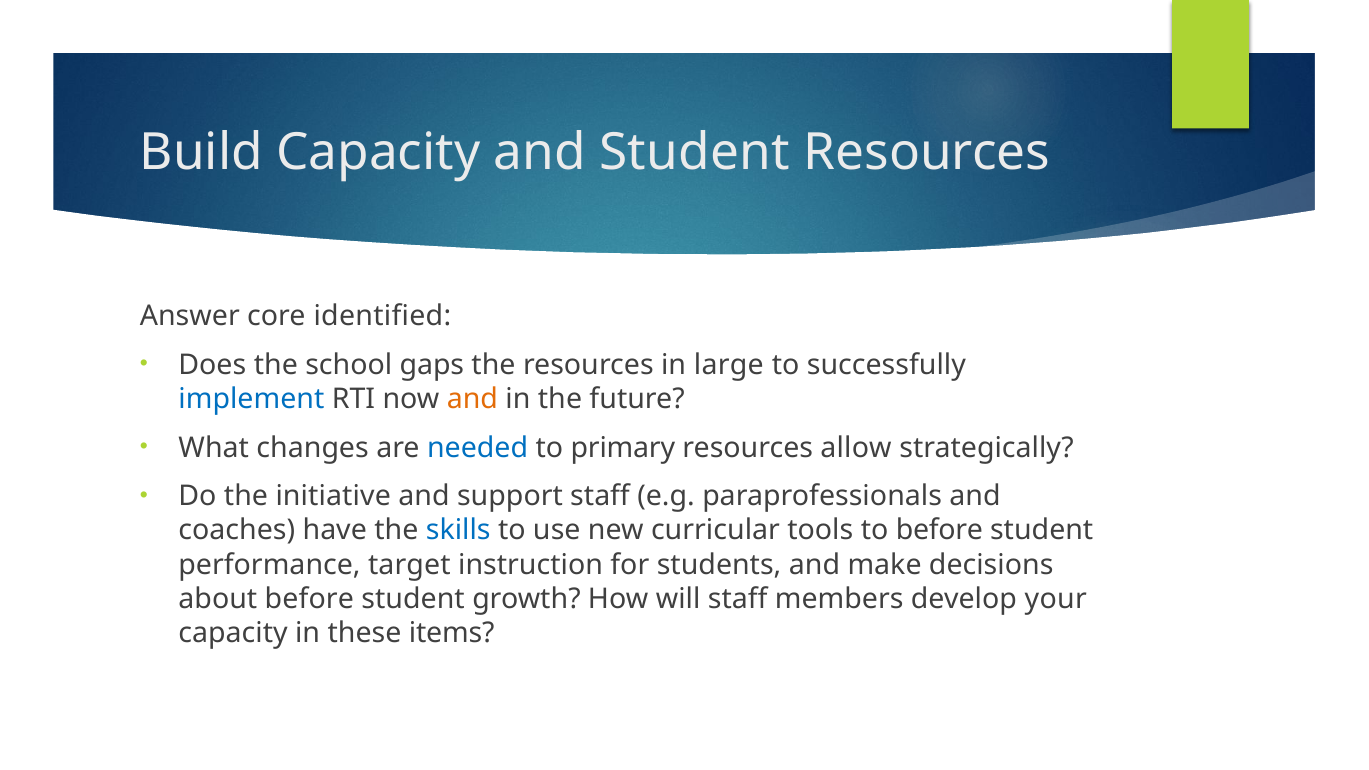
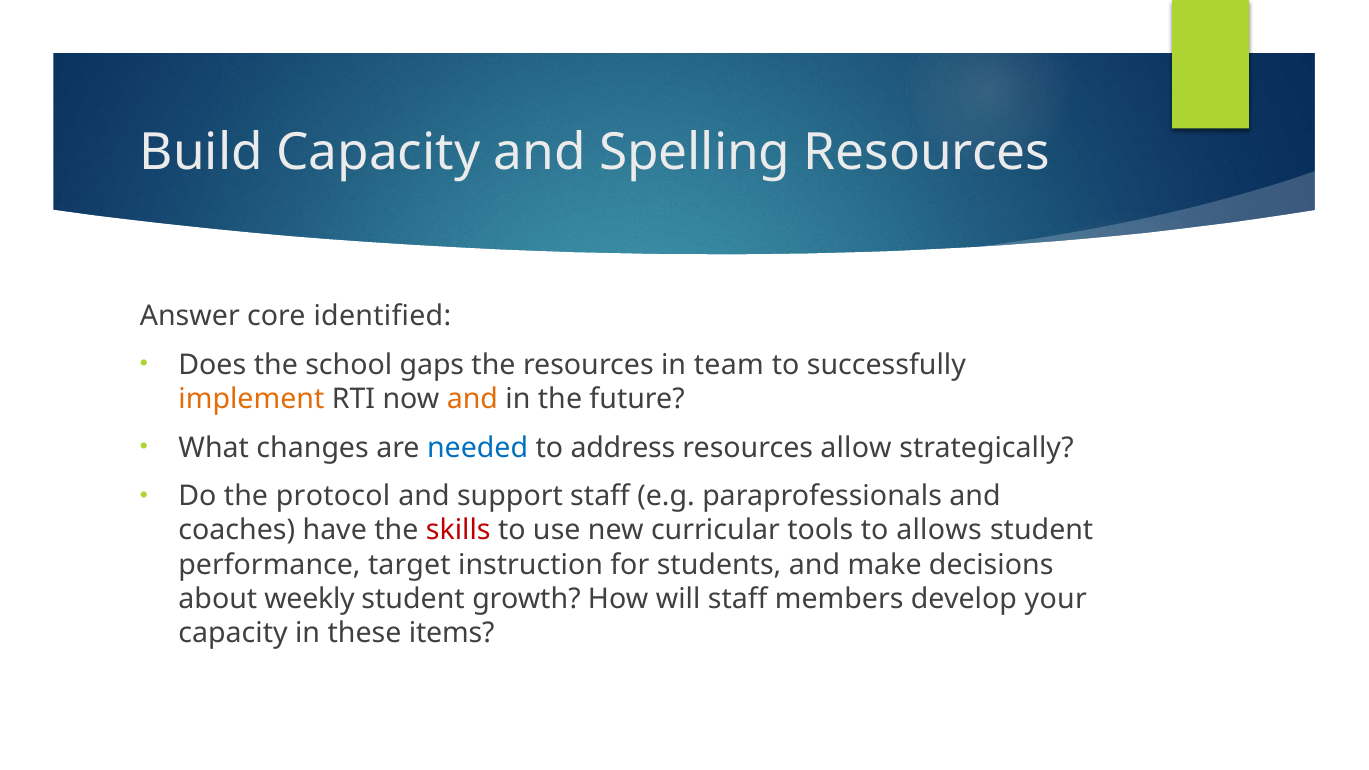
and Student: Student -> Spelling
large: large -> team
implement colour: blue -> orange
primary: primary -> address
initiative: initiative -> protocol
skills colour: blue -> red
to before: before -> allows
about before: before -> weekly
